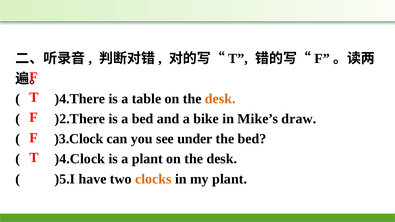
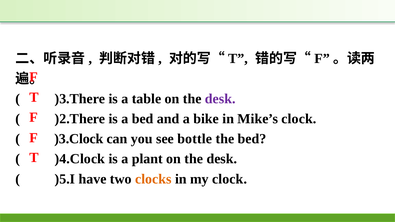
)4.There: )4.There -> )3.There
desk at (220, 99) colour: orange -> purple
Mike’s draw: draw -> clock
under: under -> bottle
my plant: plant -> clock
